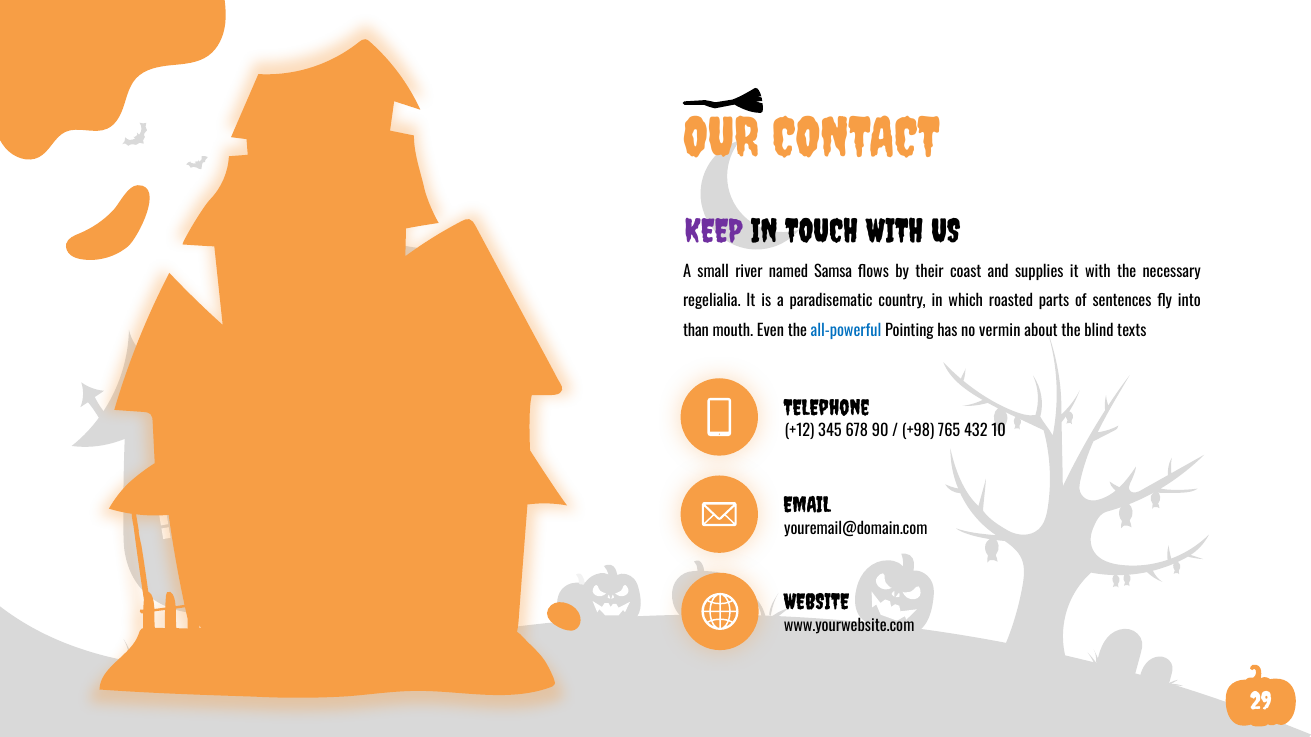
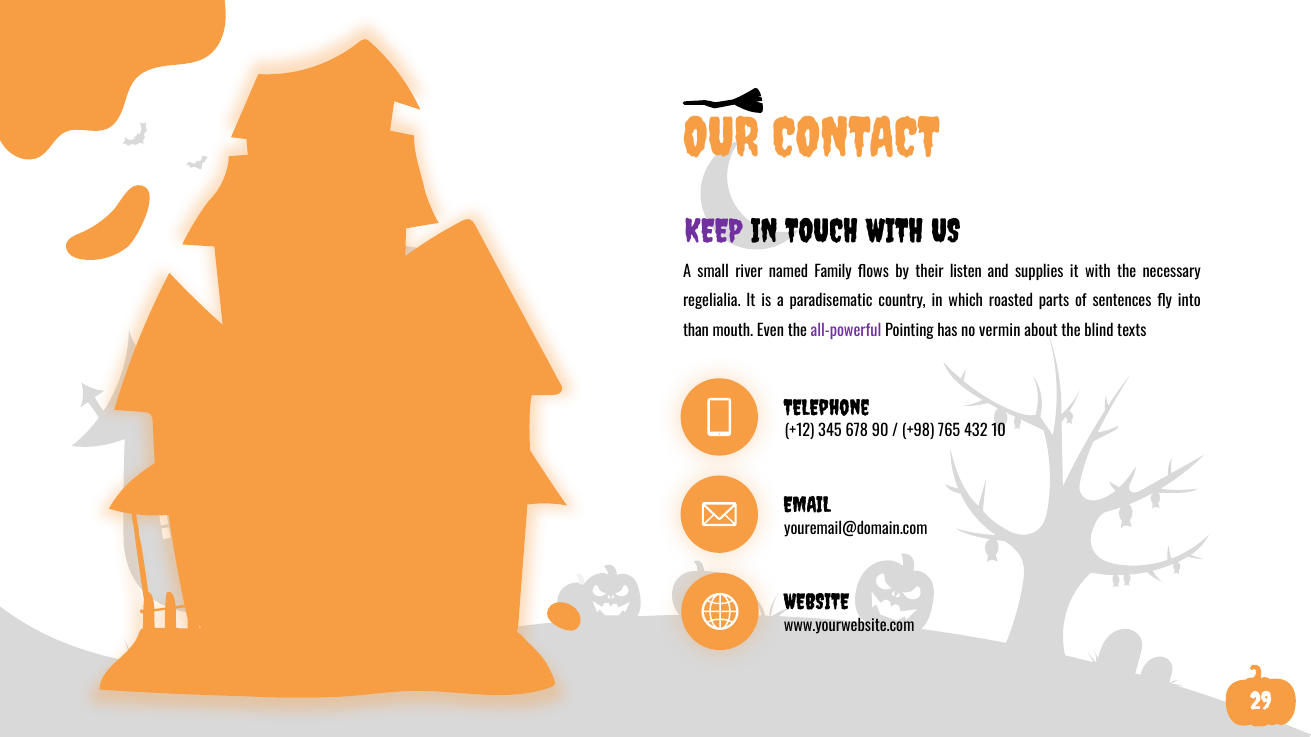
Samsa: Samsa -> Family
coast: coast -> listen
all-powerful colour: blue -> purple
